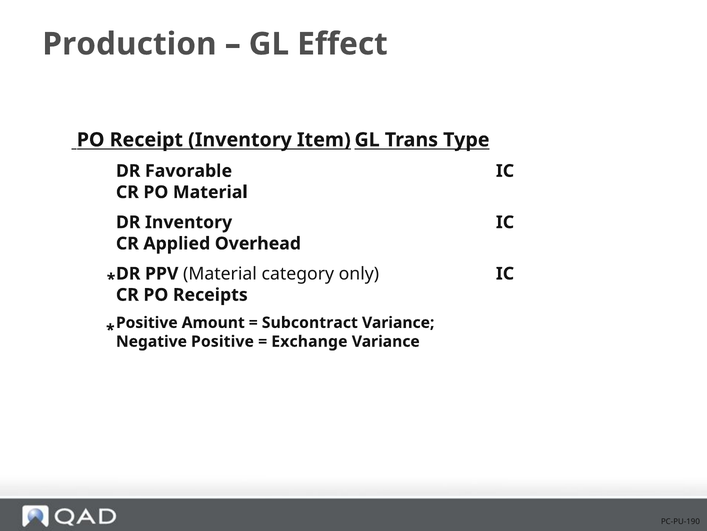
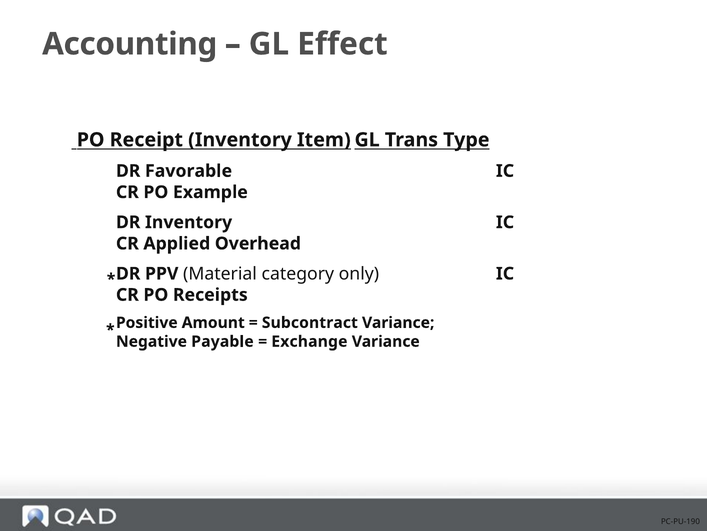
Production: Production -> Accounting
PO Material: Material -> Example
Negative Positive: Positive -> Payable
